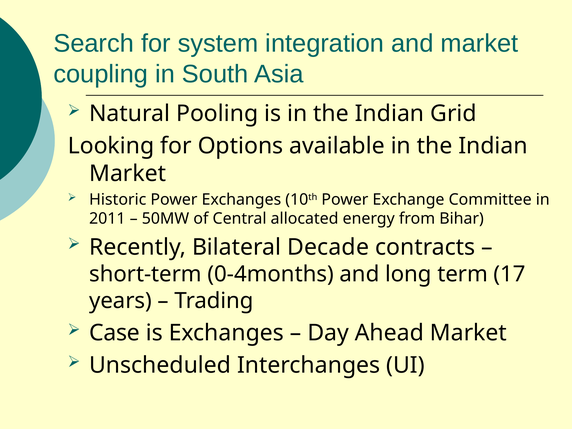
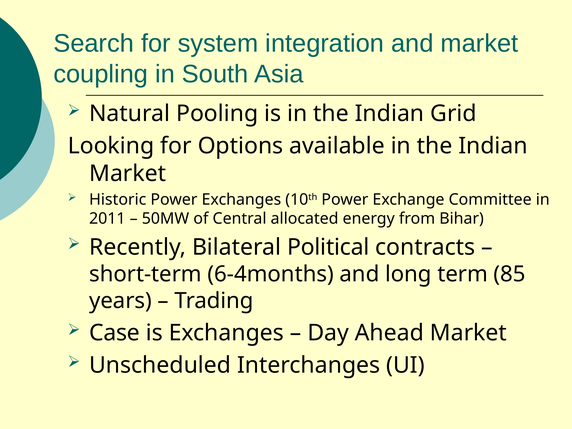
Decade: Decade -> Political
0-4months: 0-4months -> 6-4months
17: 17 -> 85
